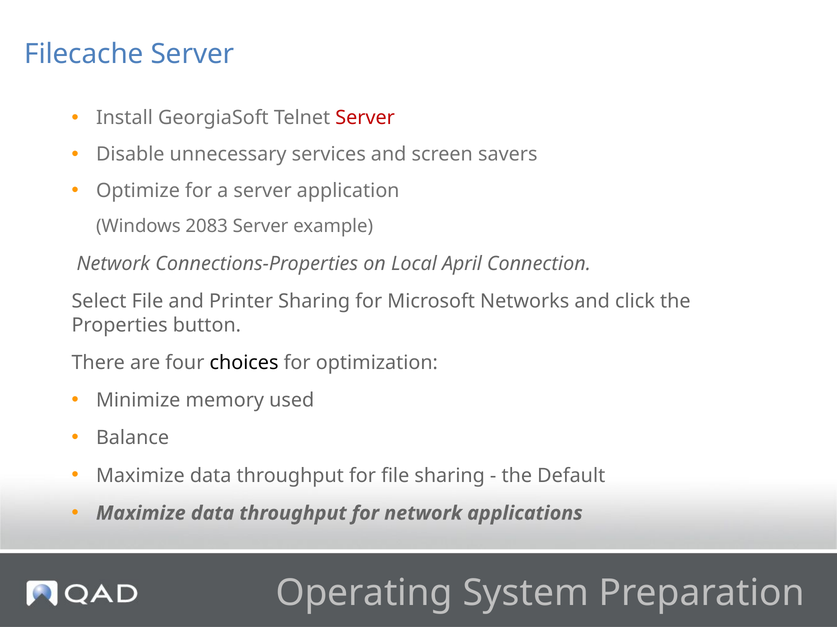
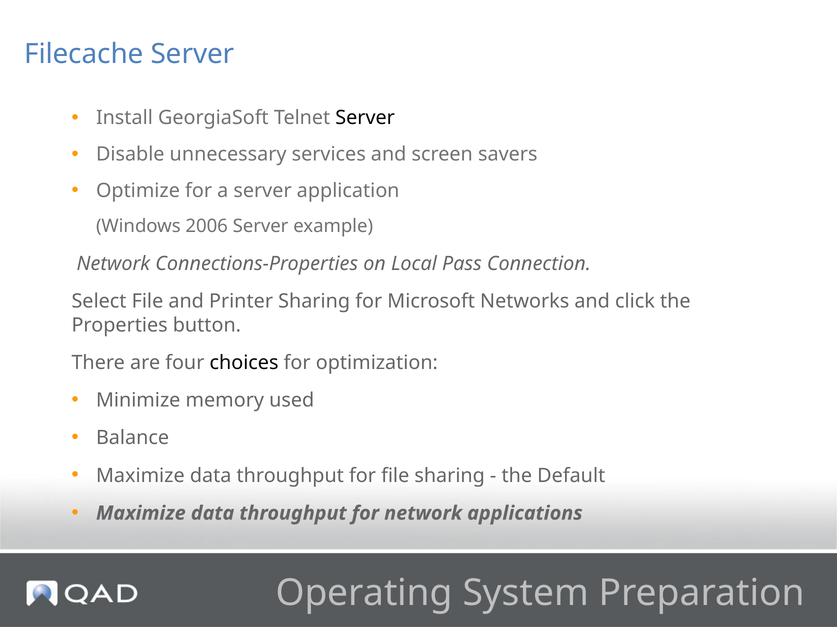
Server at (365, 118) colour: red -> black
2083: 2083 -> 2006
April: April -> Pass
